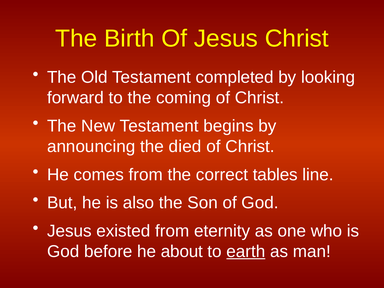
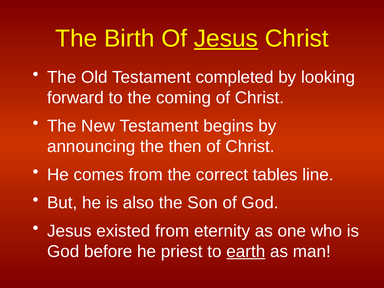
Jesus at (226, 39) underline: none -> present
died: died -> then
about: about -> priest
